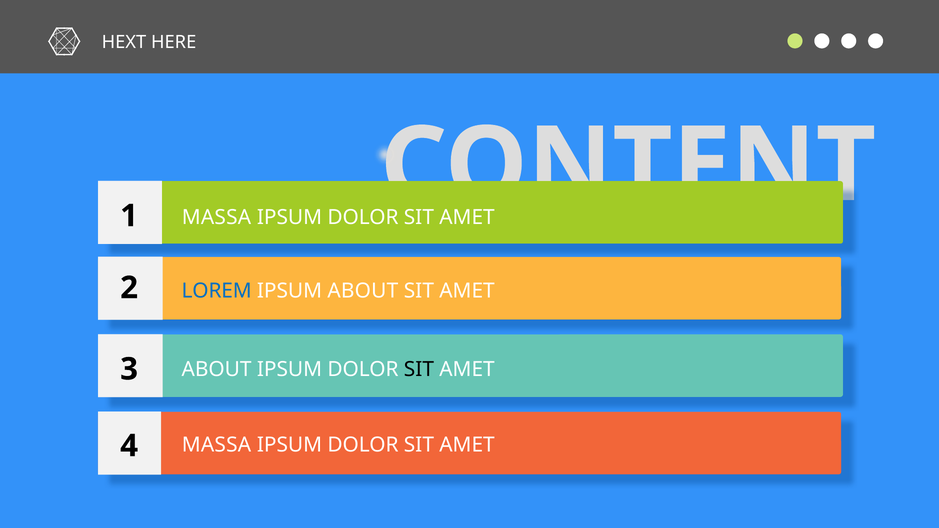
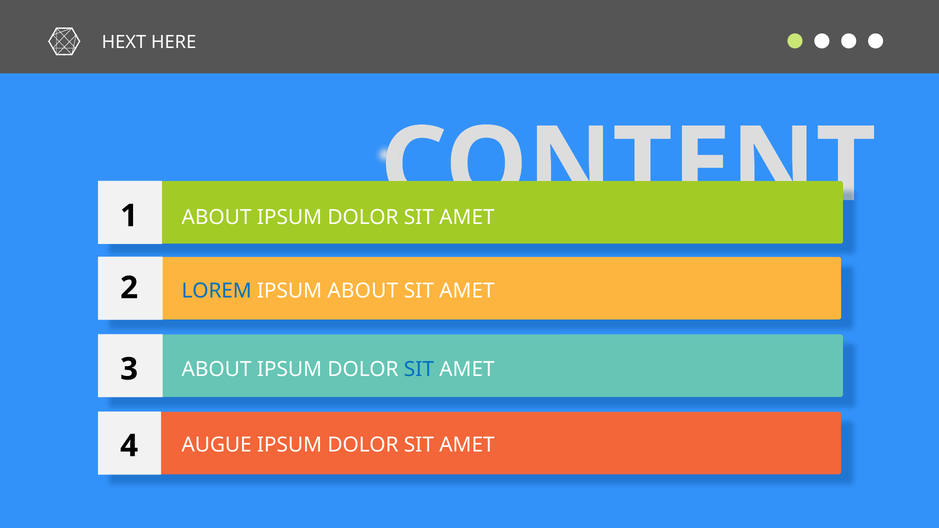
MASSA at (216, 217): MASSA -> ABOUT
SIT at (419, 369) colour: black -> blue
MASSA at (216, 445): MASSA -> AUGUE
